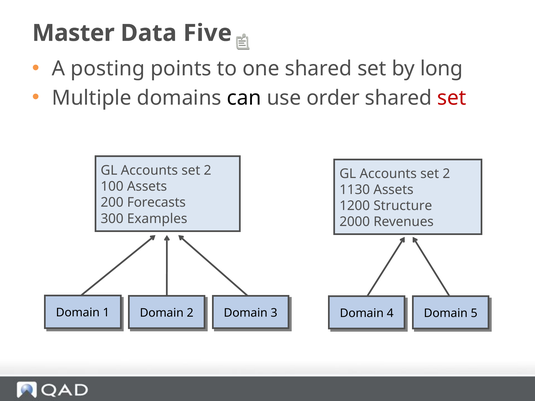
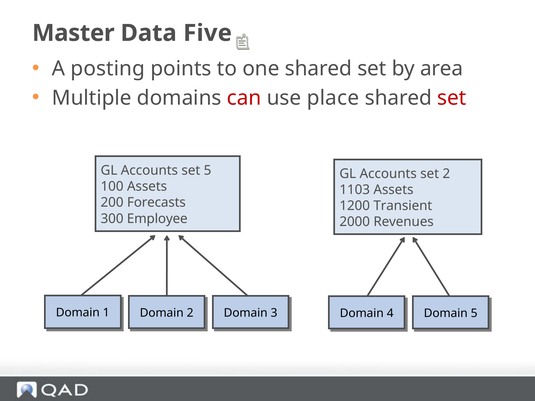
long: long -> area
can colour: black -> red
order: order -> place
2 at (208, 171): 2 -> 5
1130: 1130 -> 1103
Structure: Structure -> Transient
Examples: Examples -> Employee
